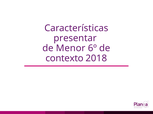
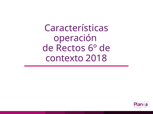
presentar: presentar -> operación
Menor: Menor -> Rectos
